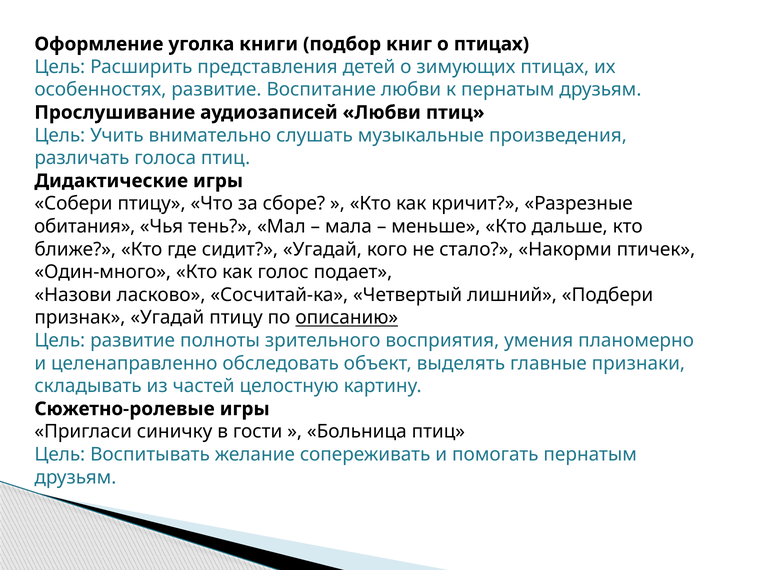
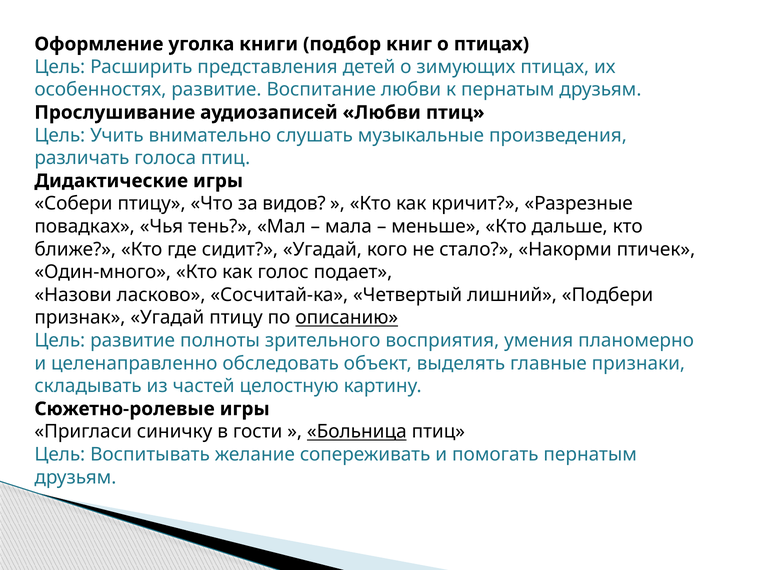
сборе: сборе -> видов
обитания: обитания -> повадках
Больница underline: none -> present
